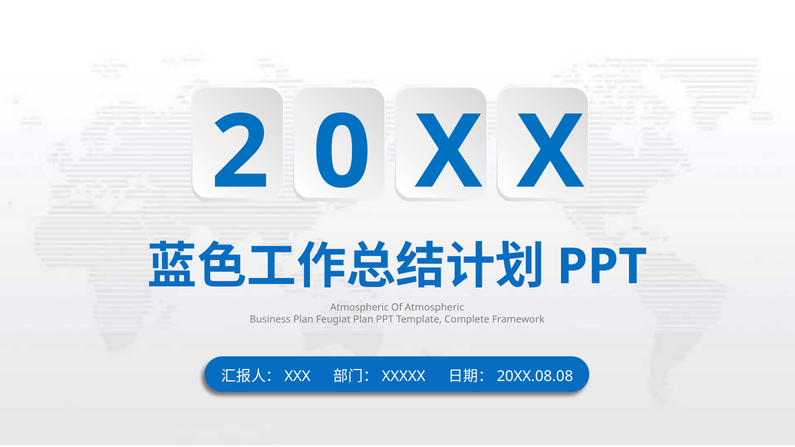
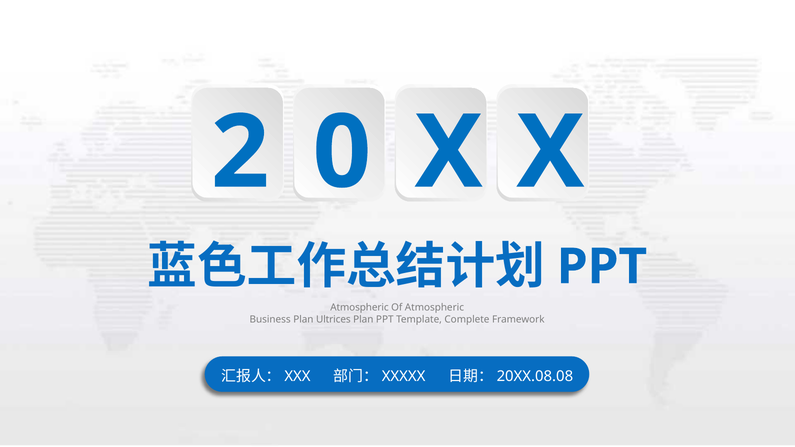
Feugiat: Feugiat -> Ultrices
